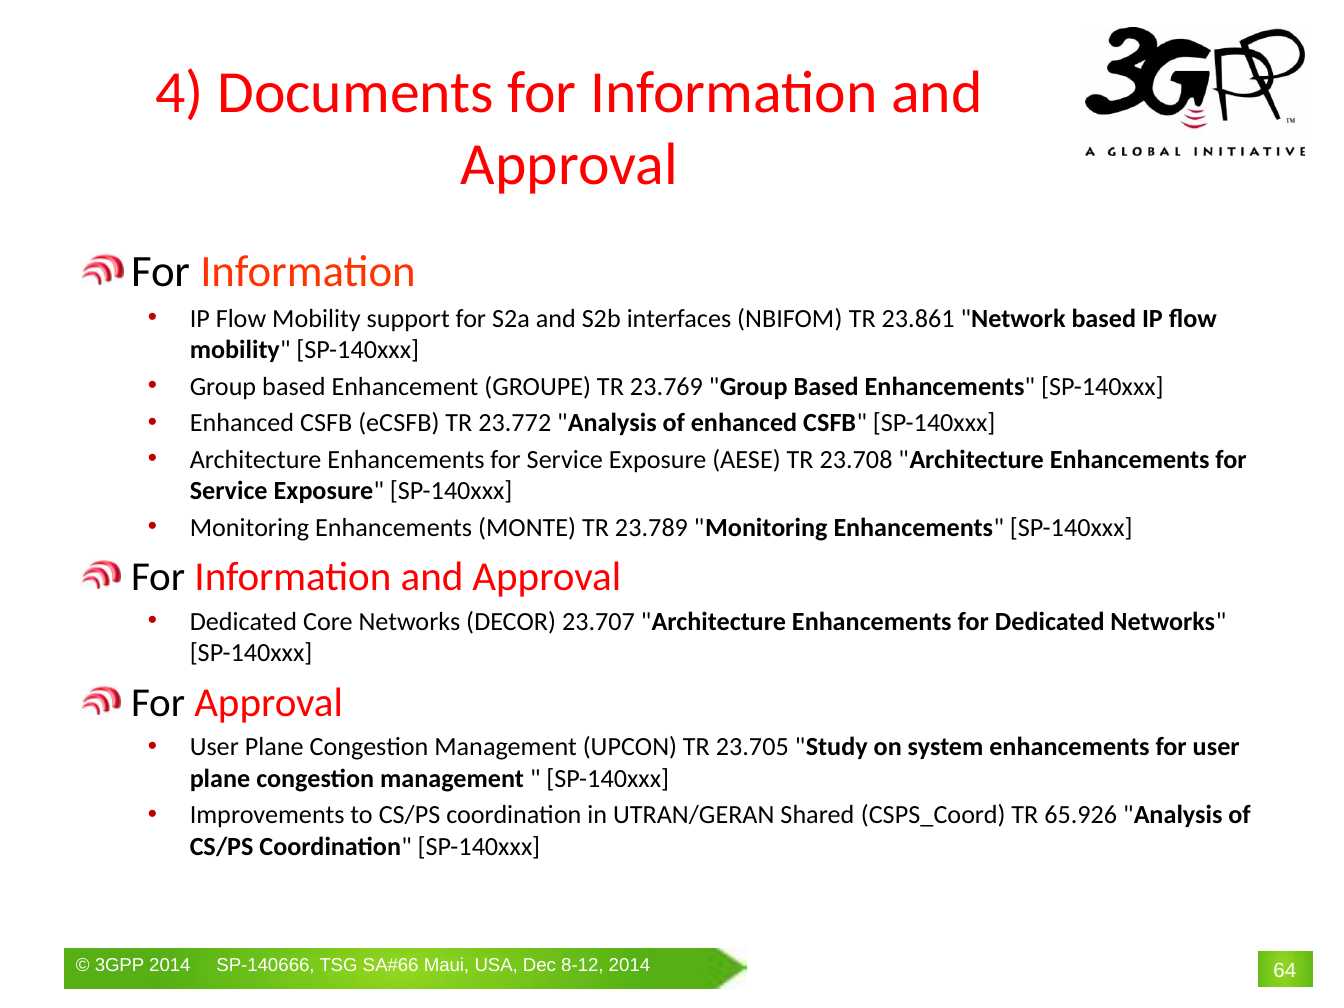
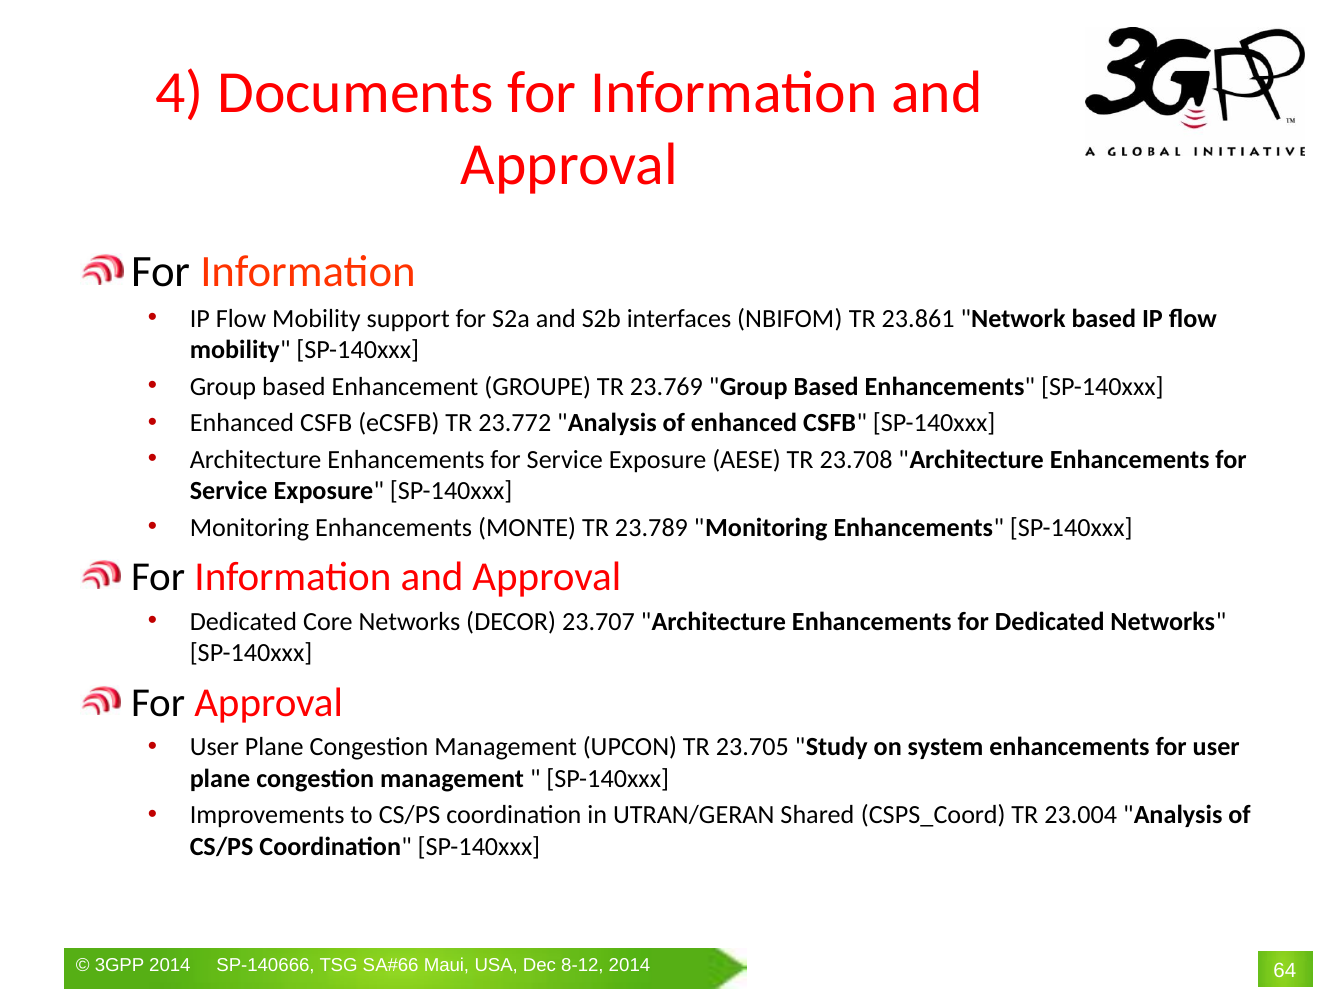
65.926: 65.926 -> 23.004
